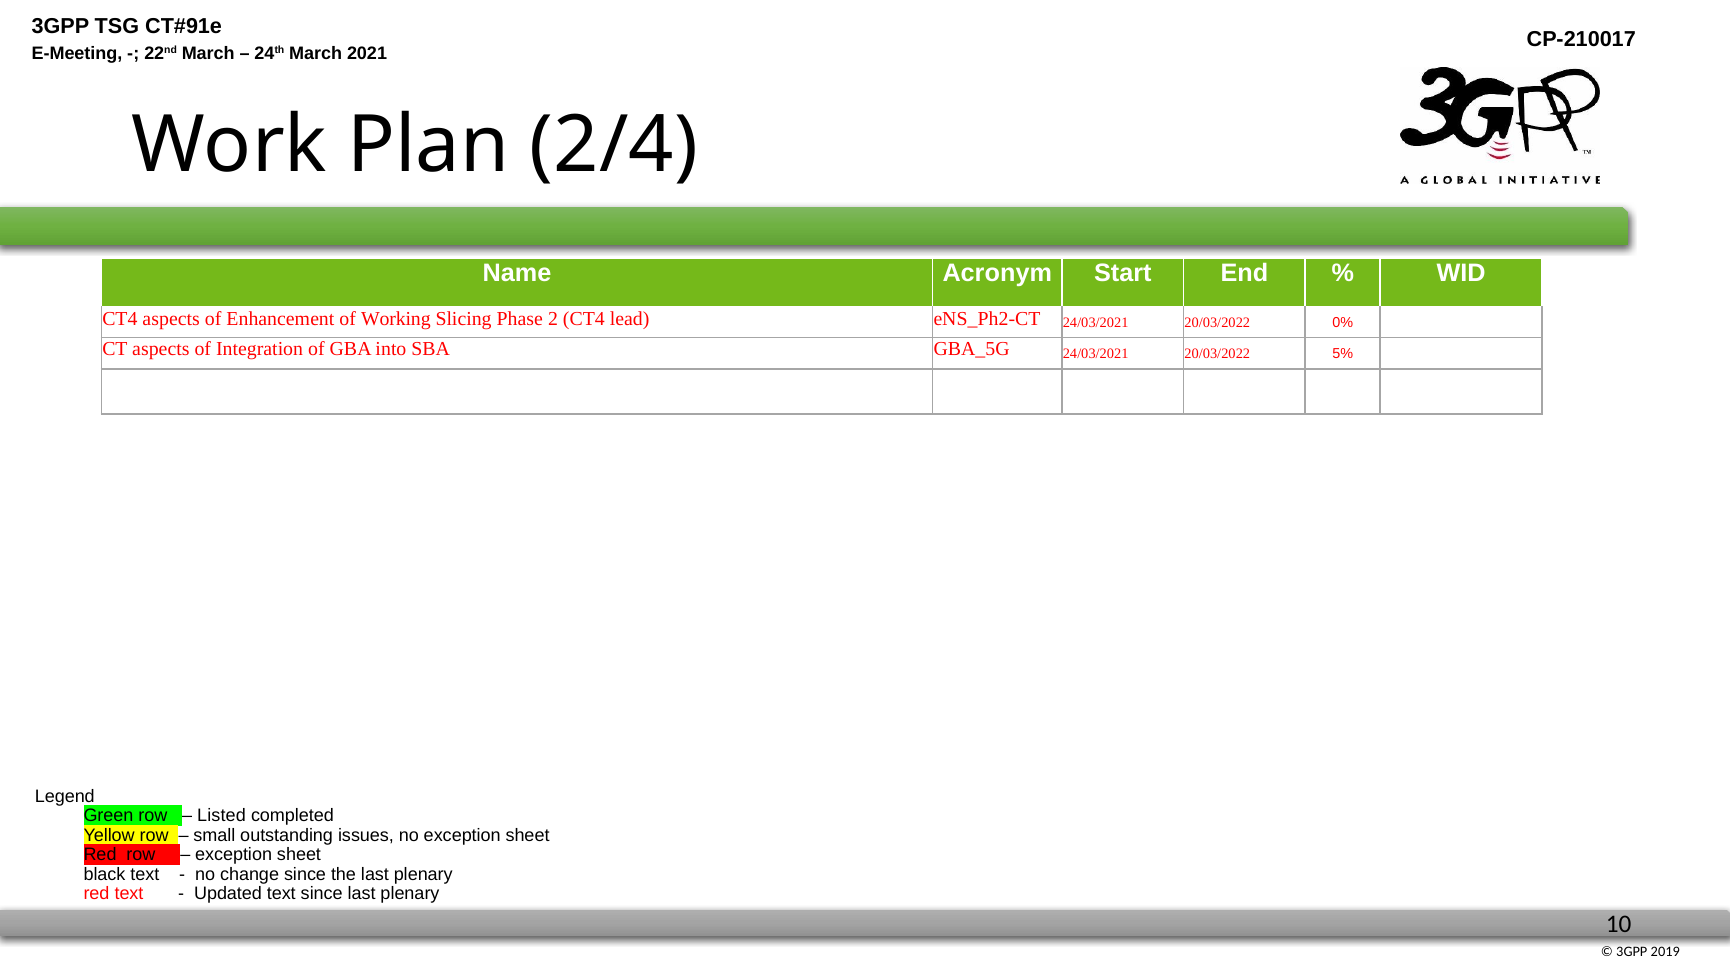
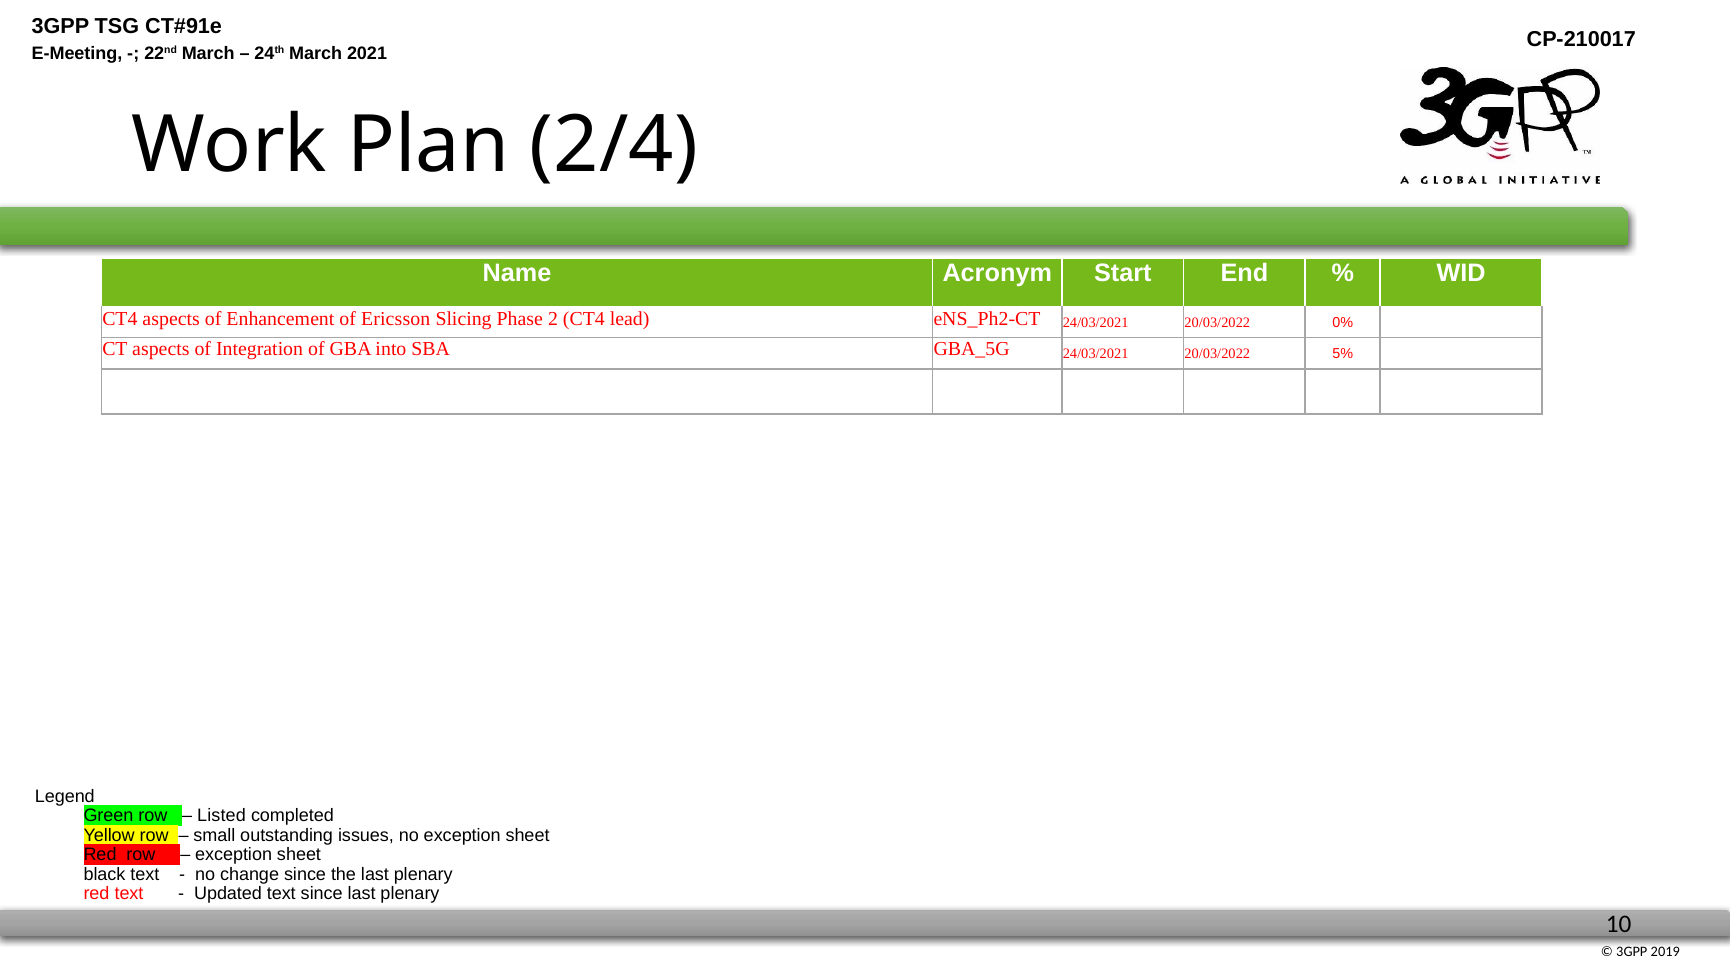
Working: Working -> Ericsson
